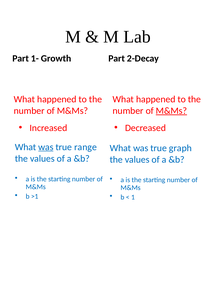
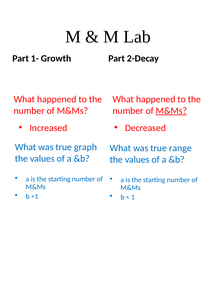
was at (46, 147) underline: present -> none
range: range -> graph
graph: graph -> range
